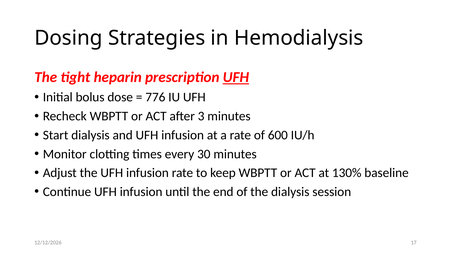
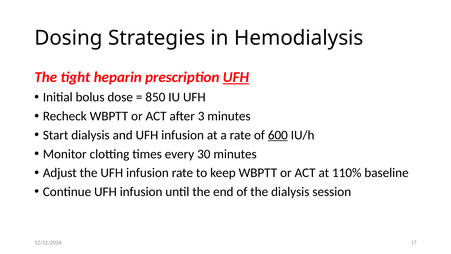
776: 776 -> 850
600 underline: none -> present
130%: 130% -> 110%
